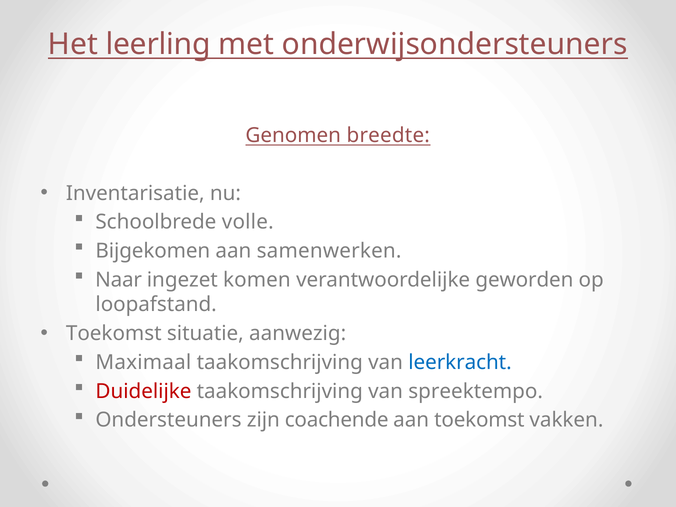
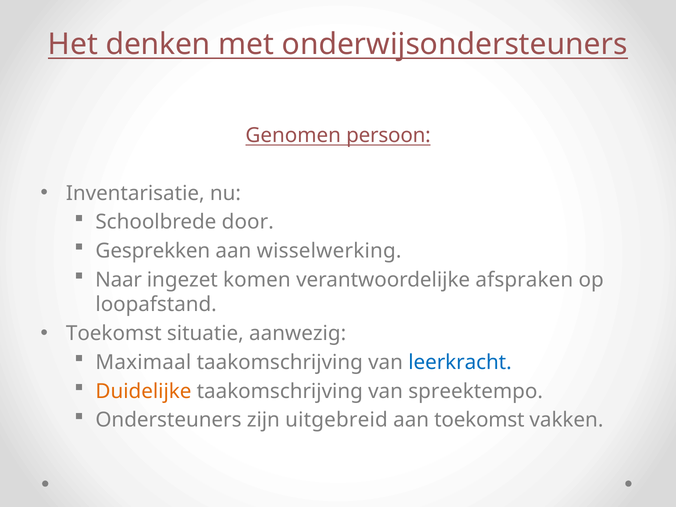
leerling: leerling -> denken
breedte: breedte -> persoon
volle: volle -> door
Bijgekomen: Bijgekomen -> Gesprekken
samenwerken: samenwerken -> wisselwerking
geworden: geworden -> afspraken
Duidelijke colour: red -> orange
coachende: coachende -> uitgebreid
